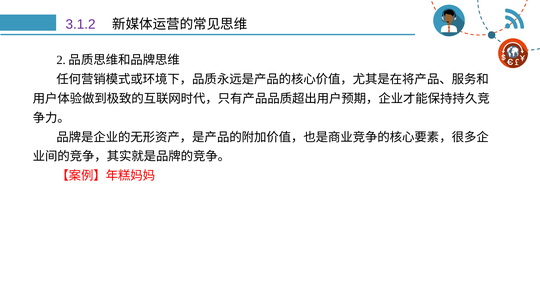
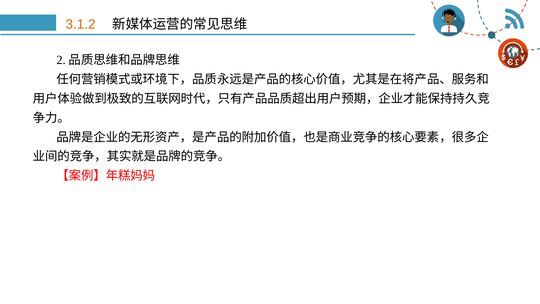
3.1.2 colour: purple -> orange
